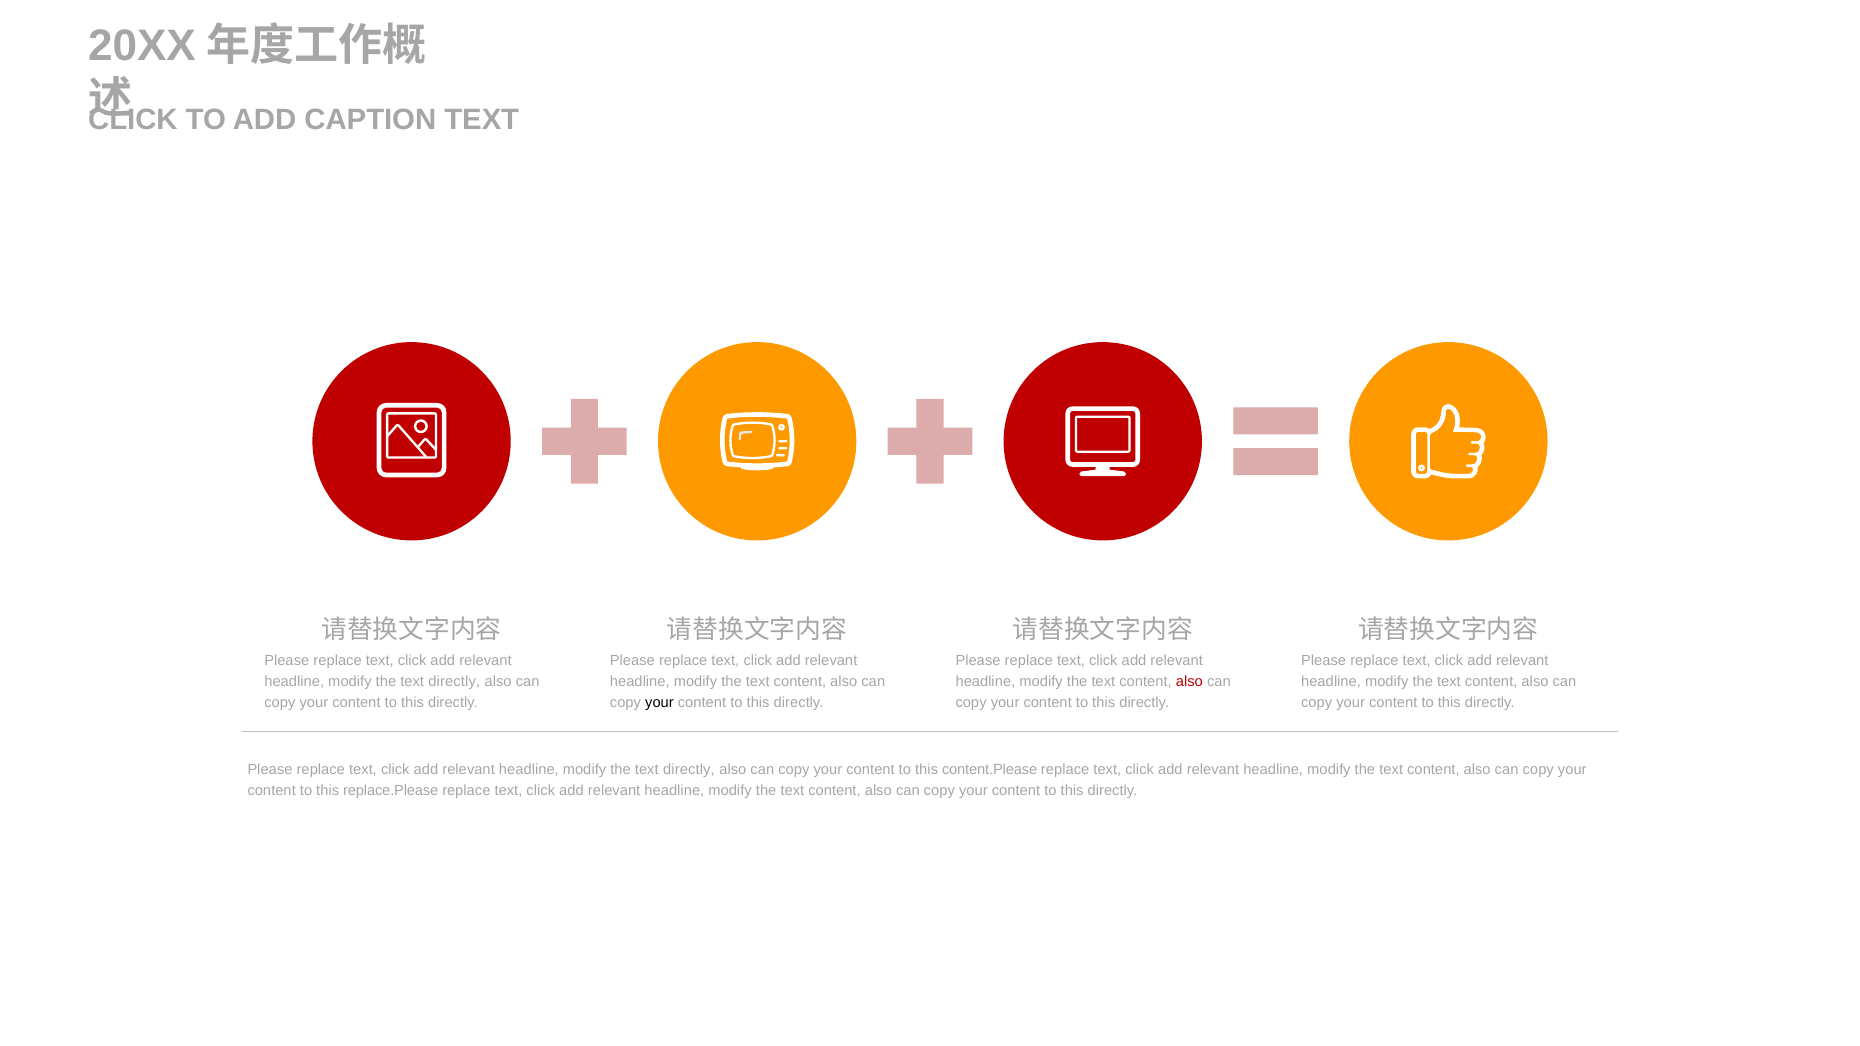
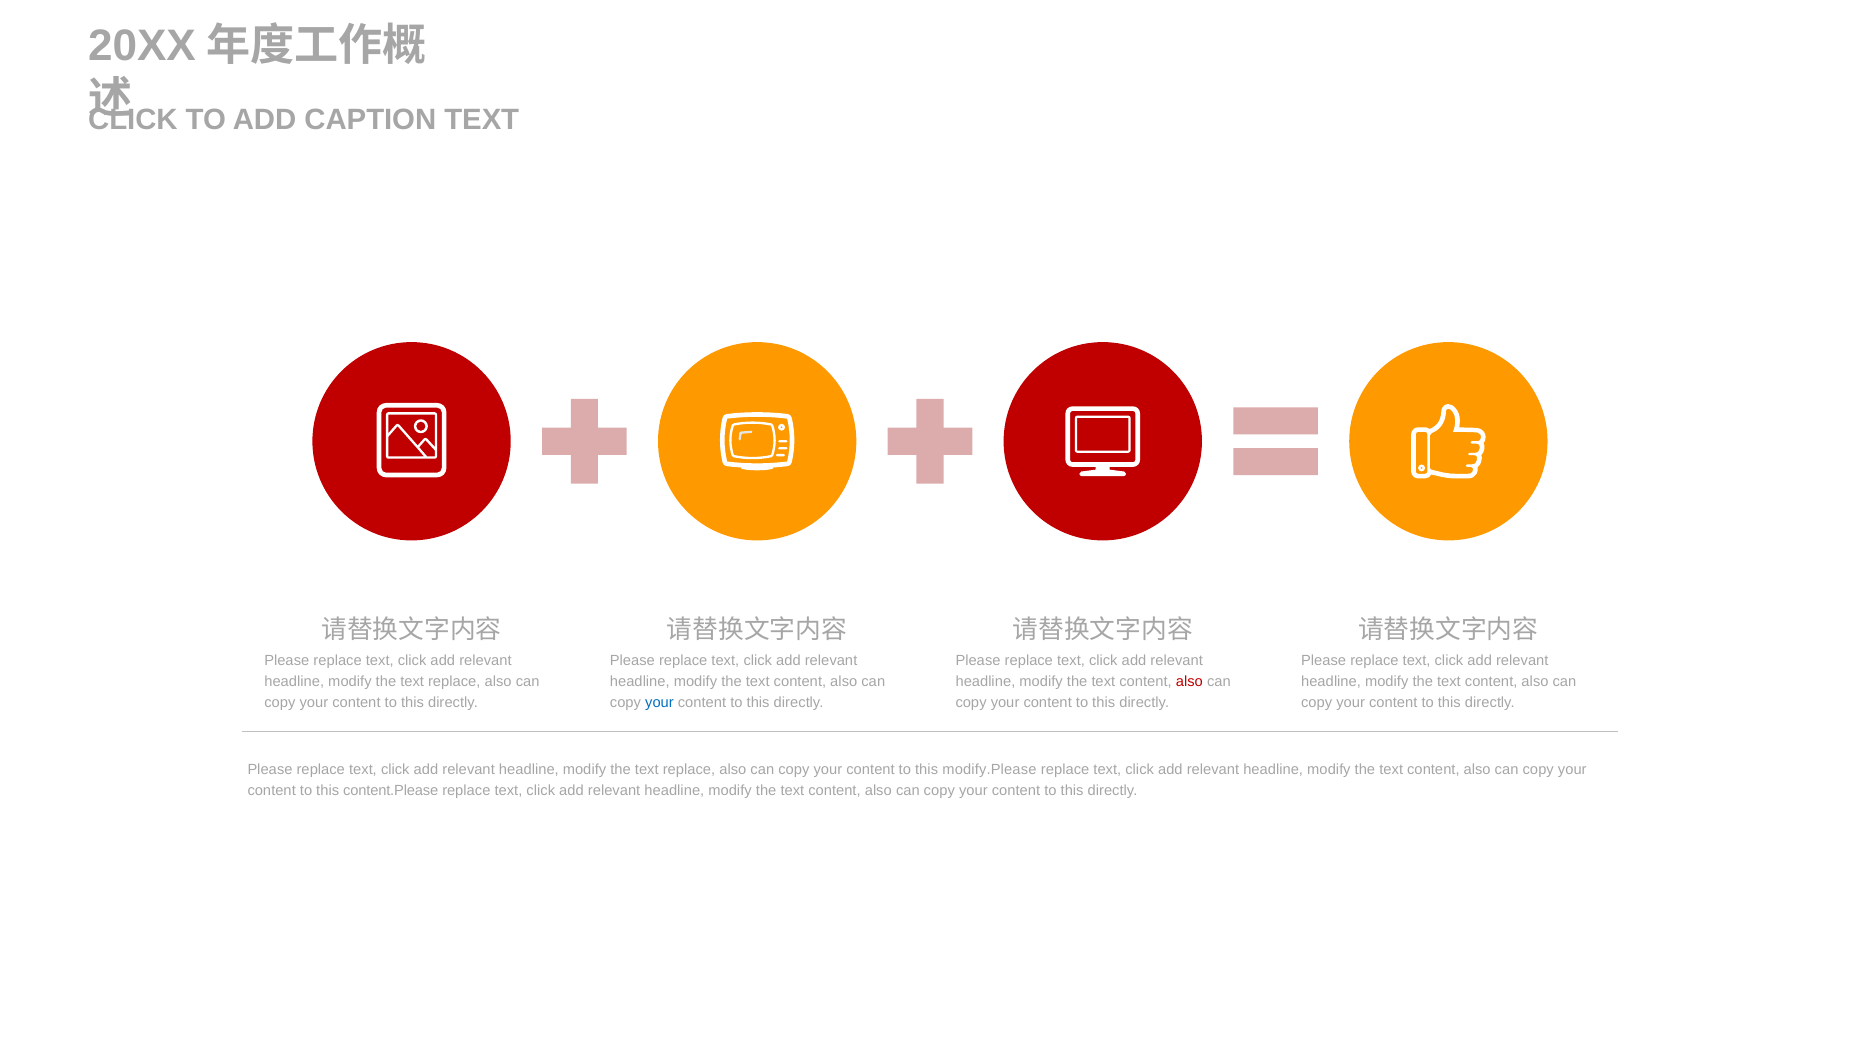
directly at (454, 682): directly -> replace
your at (660, 703) colour: black -> blue
directly at (689, 770): directly -> replace
content.Please: content.Please -> modify.Please
replace.Please: replace.Please -> content.Please
